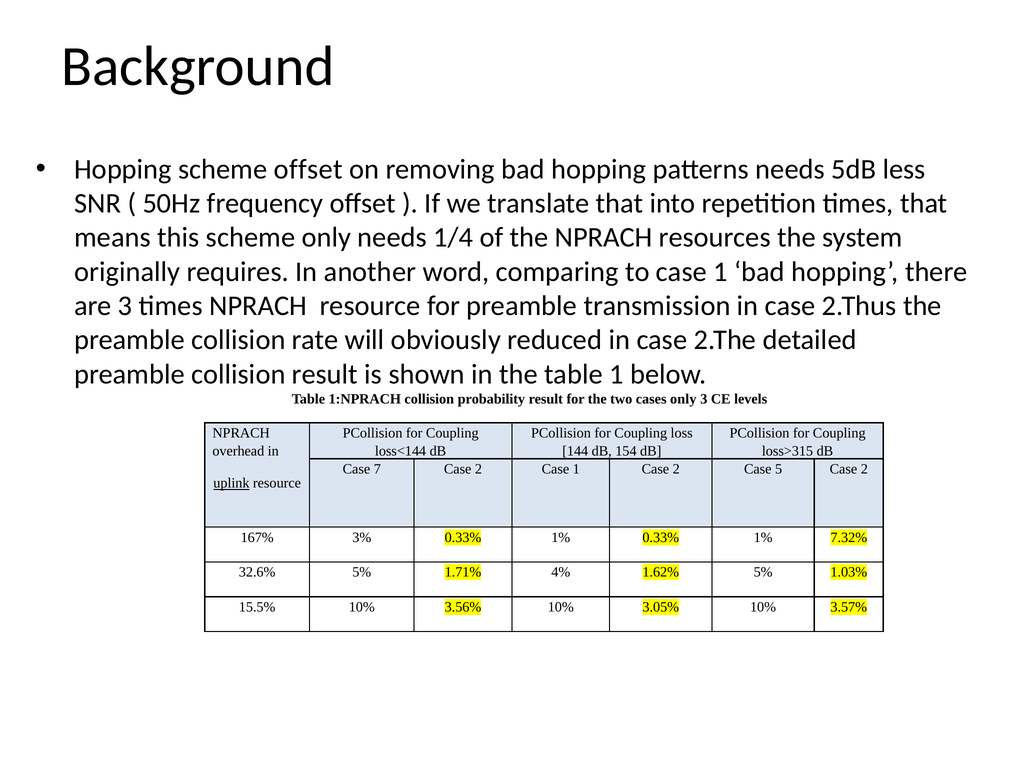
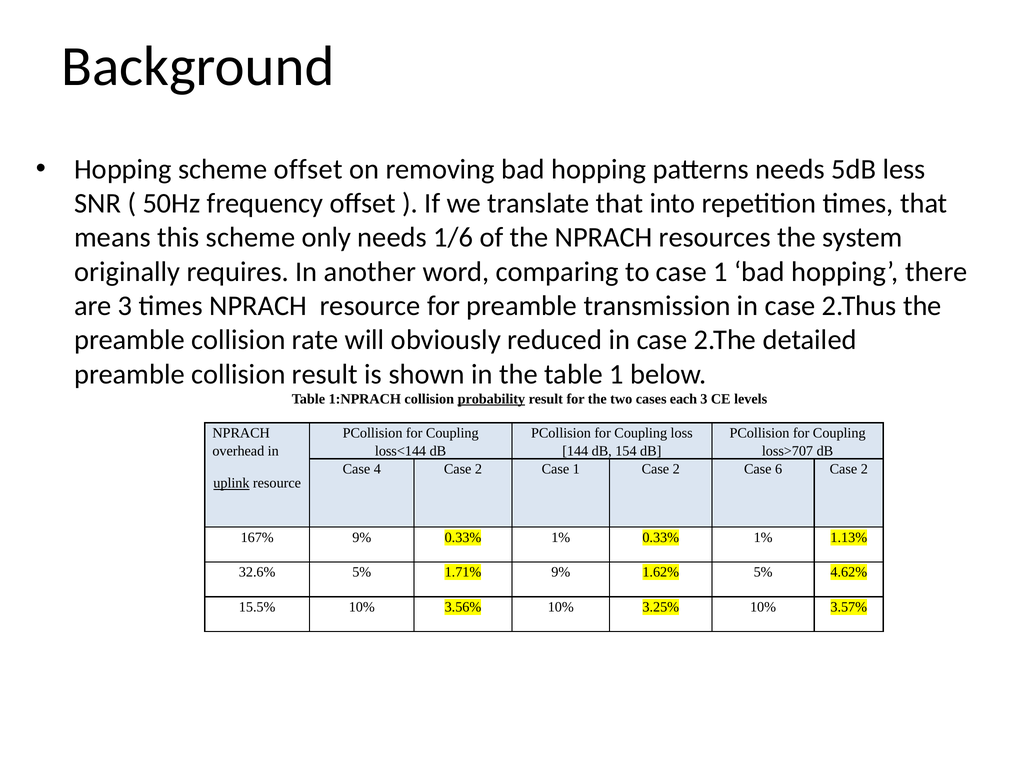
1/4: 1/4 -> 1/6
probability underline: none -> present
cases only: only -> each
loss>315: loss>315 -> loss>707
7: 7 -> 4
5: 5 -> 6
167% 3%: 3% -> 9%
7.32%: 7.32% -> 1.13%
1.71% 4%: 4% -> 9%
1.03%: 1.03% -> 4.62%
3.05%: 3.05% -> 3.25%
